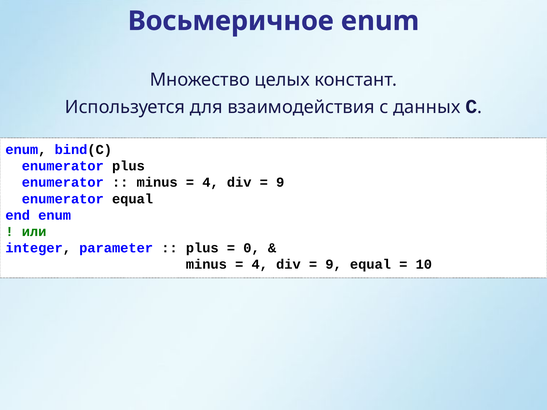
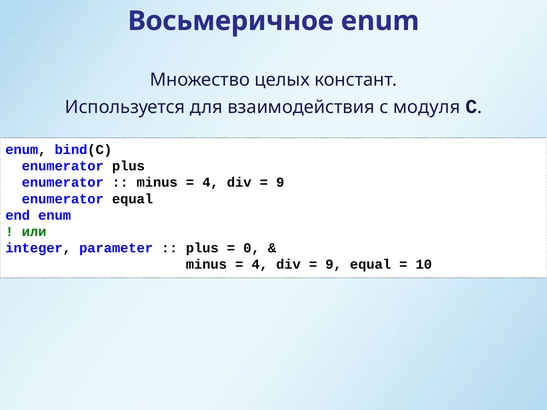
данных: данных -> модуля
